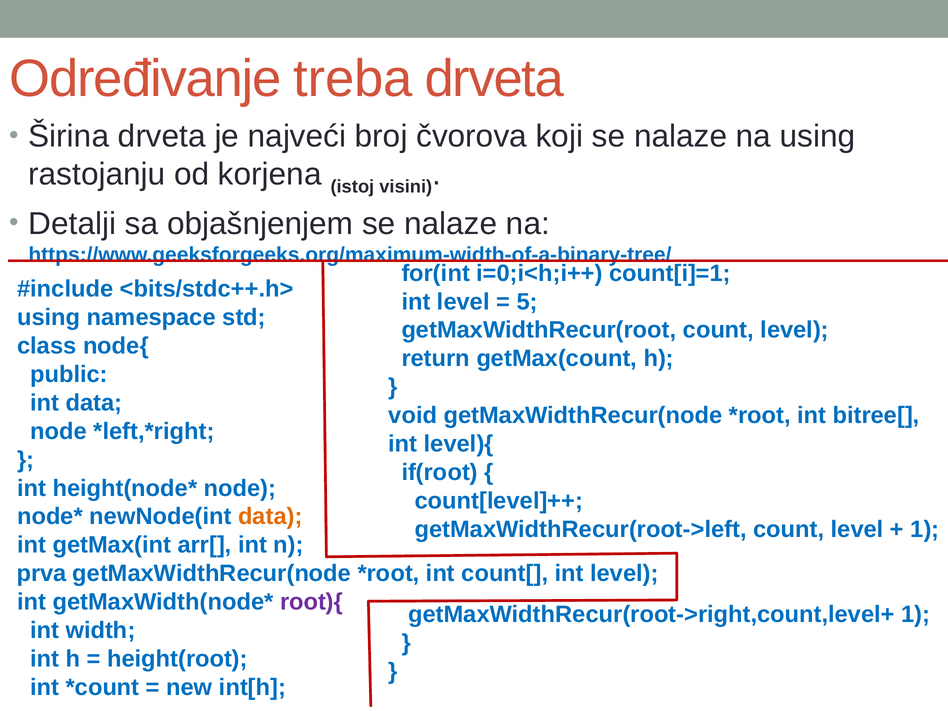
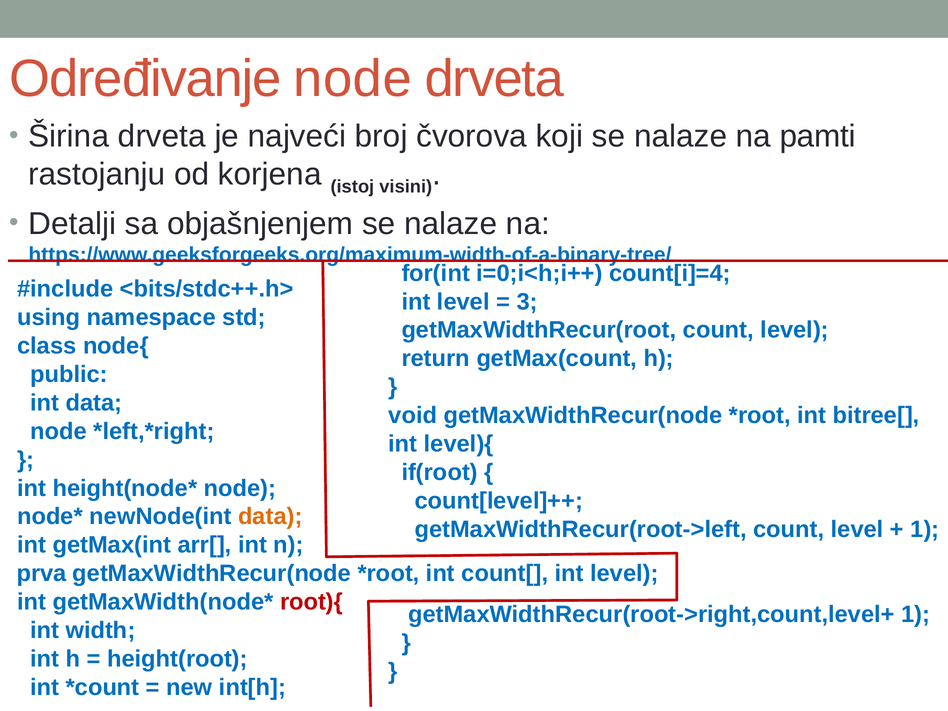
Određivanje treba: treba -> node
na using: using -> pamti
count[i]=1: count[i]=1 -> count[i]=4
5: 5 -> 3
root){ colour: purple -> red
